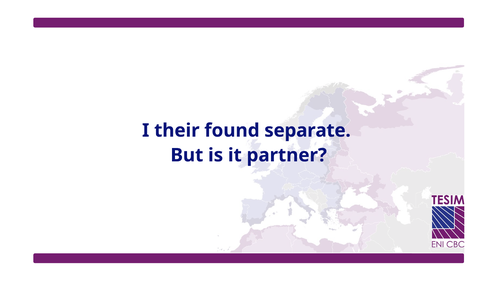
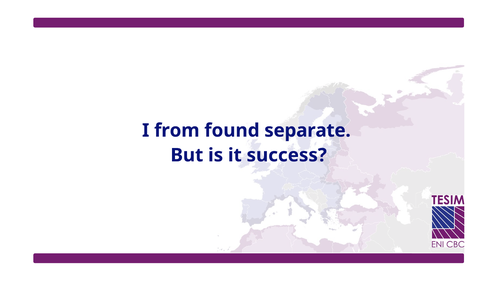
their: their -> from
partner: partner -> success
